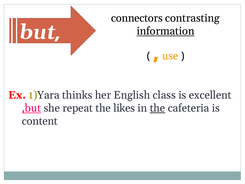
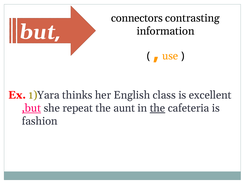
information underline: present -> none
likes: likes -> aunt
content: content -> fashion
